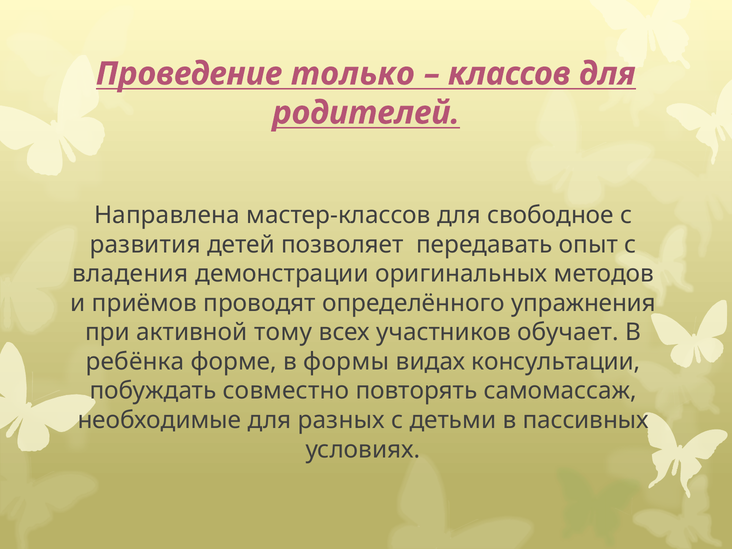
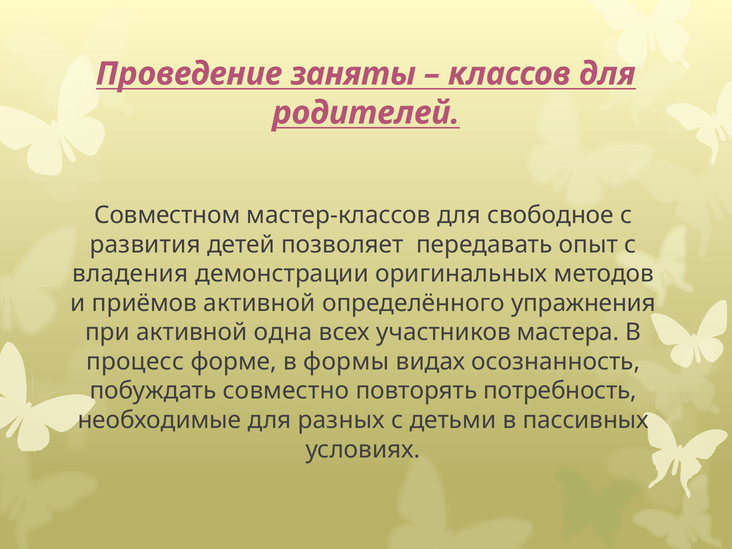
только: только -> заняты
Направлена: Направлена -> Совместном
приёмов проводят: проводят -> активной
тому: тому -> одна
обучает: обучает -> мастера
ребёнка: ребёнка -> процесс
консультации: консультации -> осознанность
самомассаж: самомассаж -> потребность
